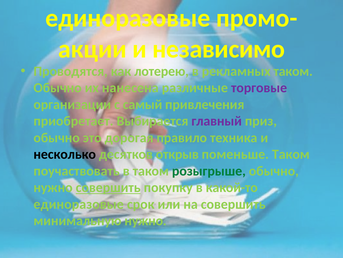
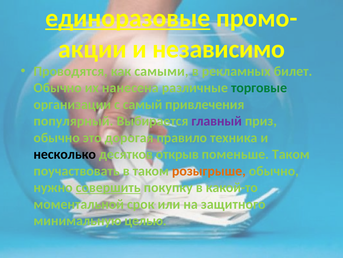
единоразовые at (128, 18) underline: none -> present
лотерею: лотерею -> самыми
рекламных таком: таком -> билет
торговые colour: purple -> green
приобретает: приобретает -> популярный
розыгрыше colour: green -> orange
единоразовые at (79, 204): единоразовые -> моментальной
на совершить: совершить -> защитного
минимальную нужно: нужно -> целью
